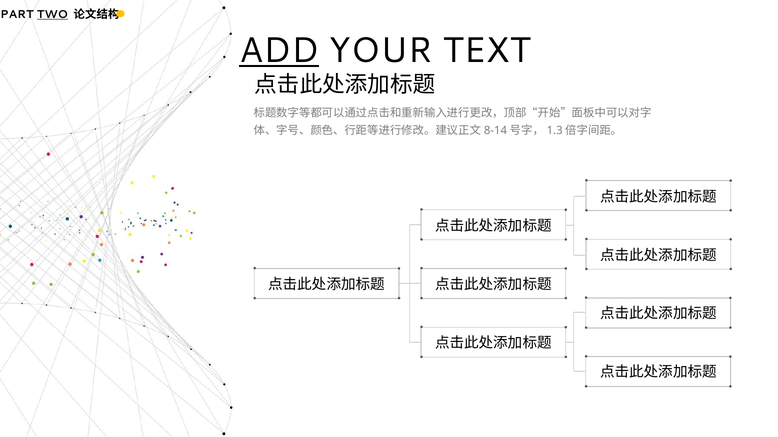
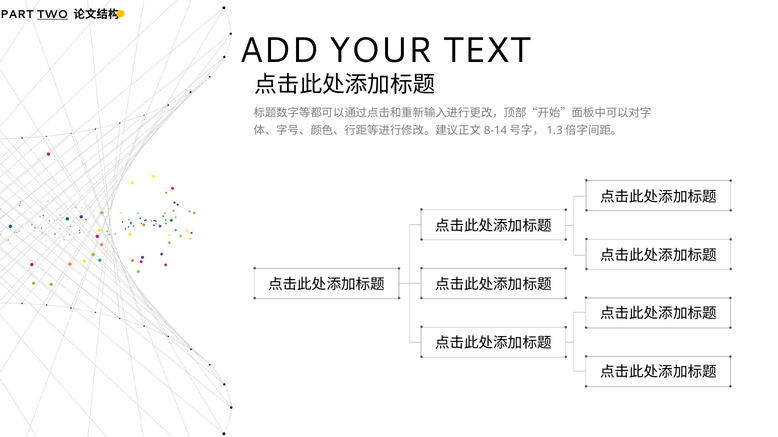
ADD underline: present -> none
